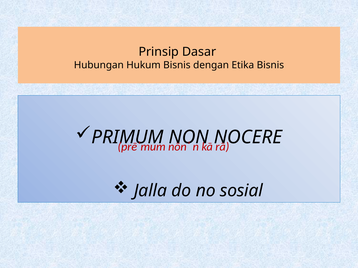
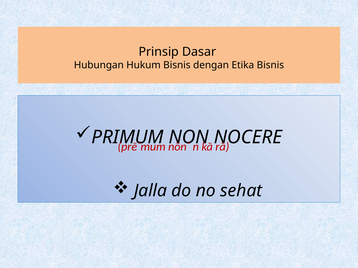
sosial: sosial -> sehat
